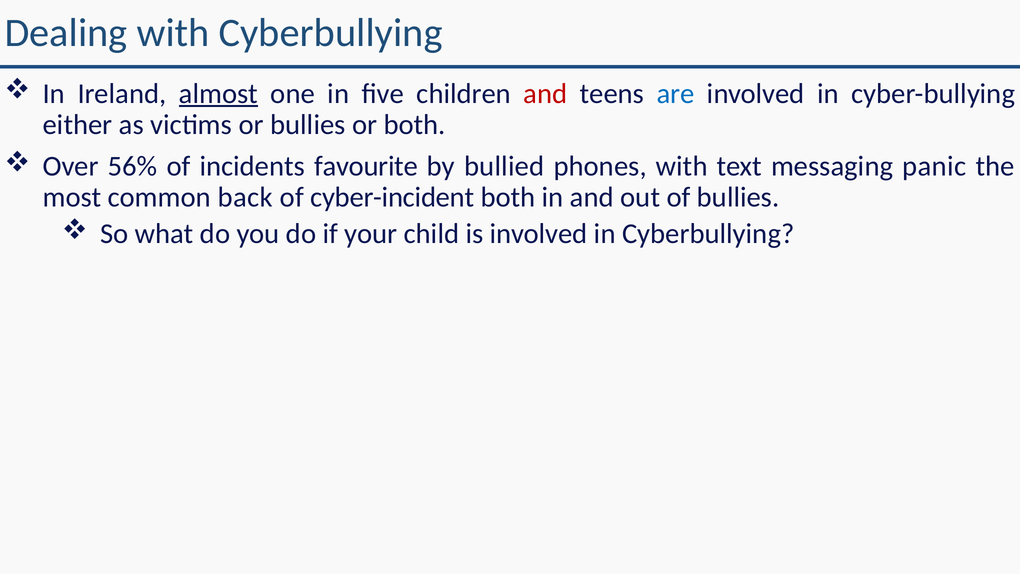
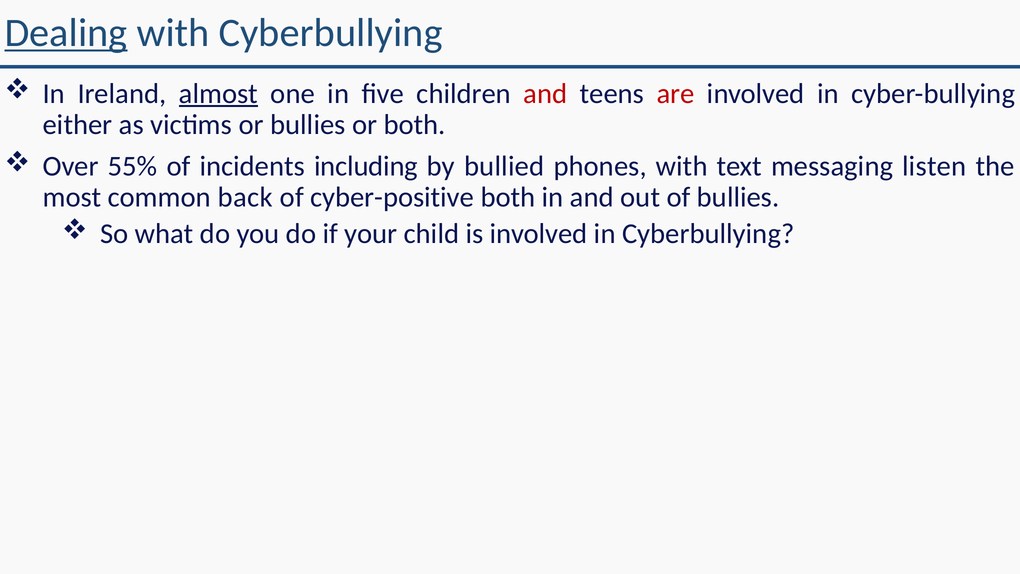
Dealing underline: none -> present
are colour: blue -> red
56%: 56% -> 55%
favourite: favourite -> including
panic: panic -> listen
cyber-incident: cyber-incident -> cyber-positive
